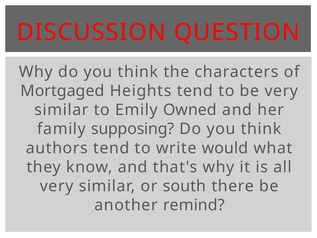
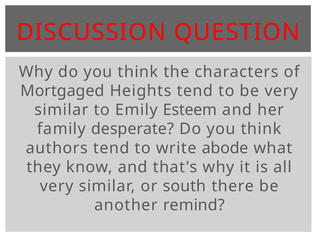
Owned: Owned -> Esteem
supposing: supposing -> desperate
would: would -> abode
